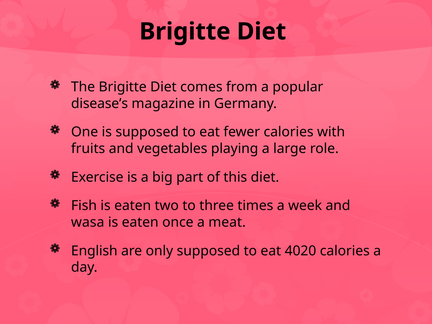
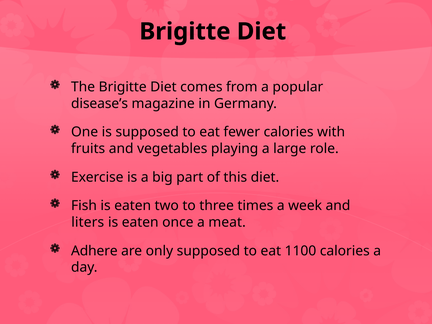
wasa: wasa -> liters
English: English -> Adhere
4020: 4020 -> 1100
